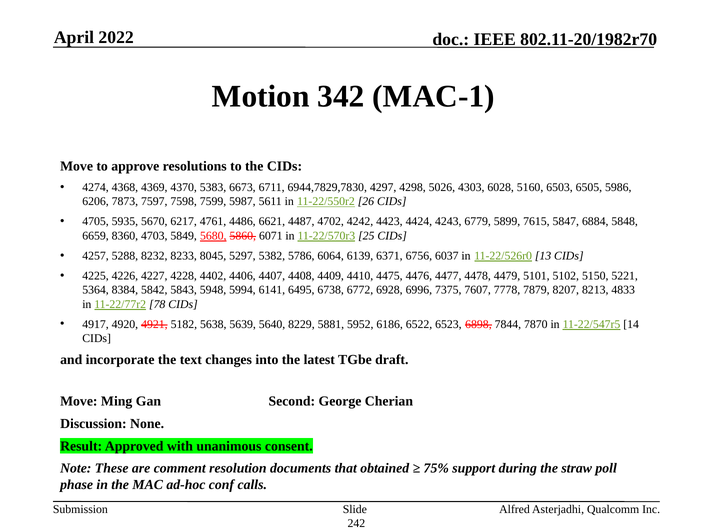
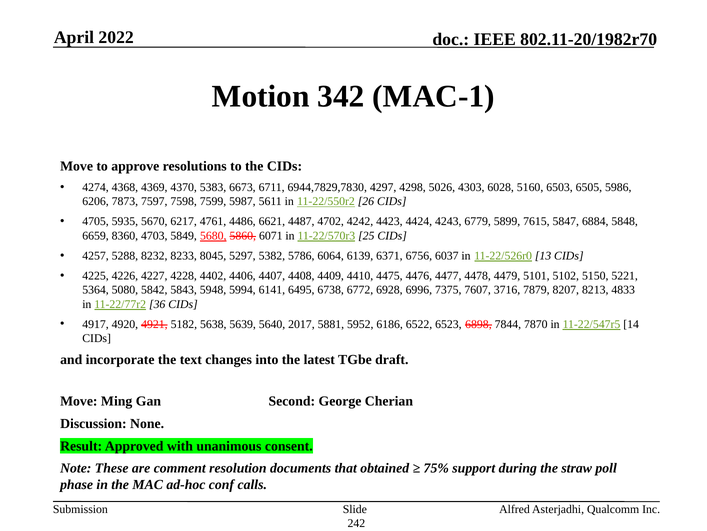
8384: 8384 -> 5080
7778: 7778 -> 3716
78: 78 -> 36
8229: 8229 -> 2017
